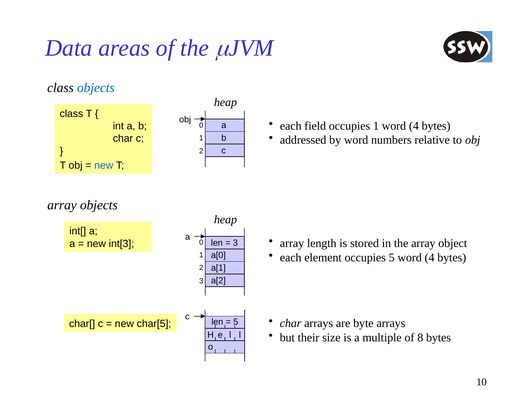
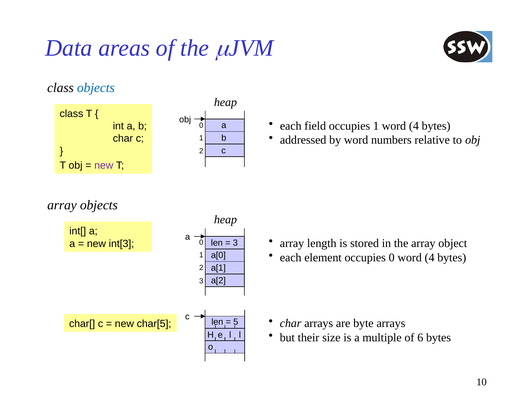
new at (104, 165) colour: blue -> purple
occupies 5: 5 -> 0
8: 8 -> 6
